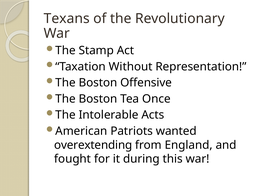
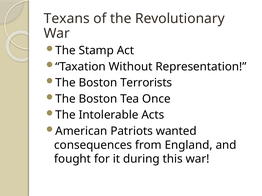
Offensive: Offensive -> Terrorists
overextending: overextending -> consequences
